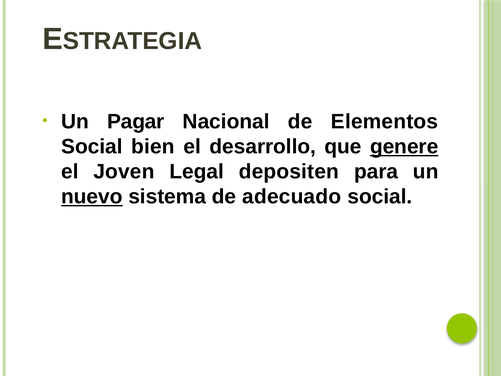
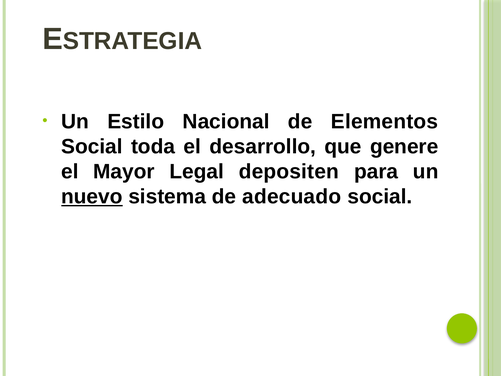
Pagar: Pagar -> Estilo
bien: bien -> toda
genere underline: present -> none
Joven: Joven -> Mayor
